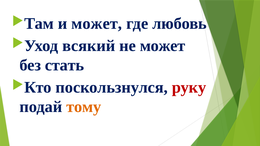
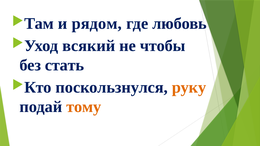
и может: может -> рядом
не может: может -> чтобы
руку colour: red -> orange
